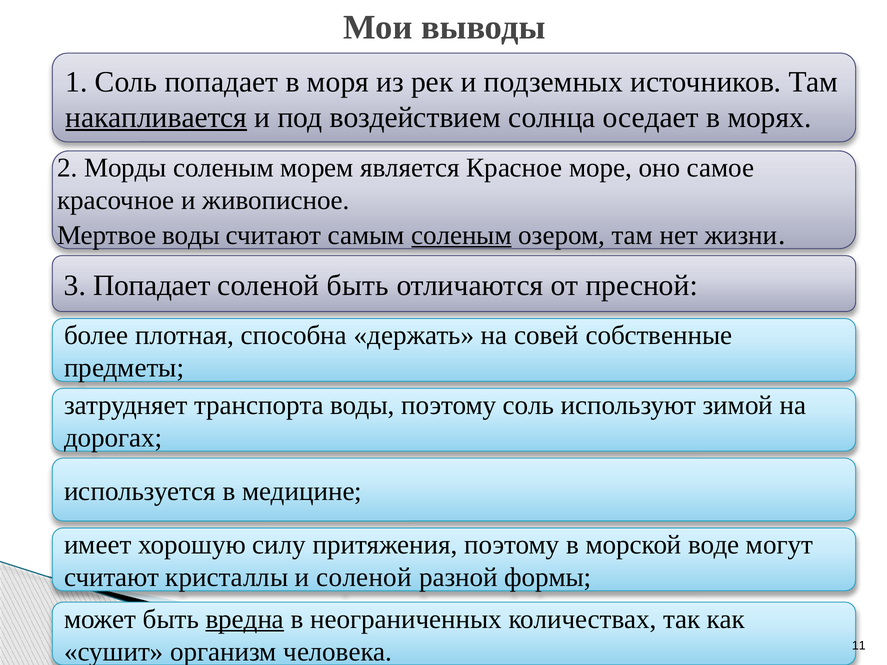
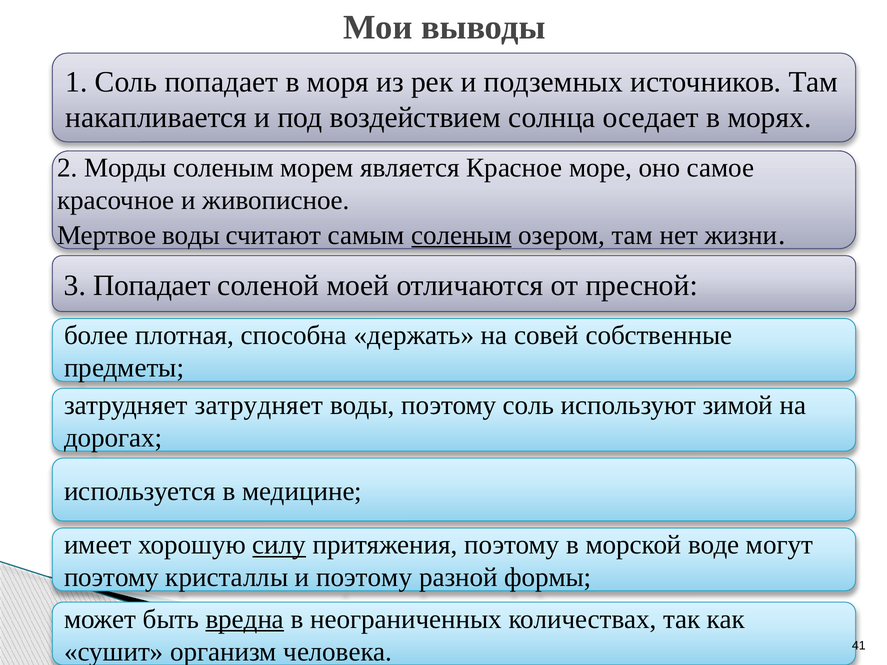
накапливается underline: present -> none
соленой быть: быть -> моей
затрудняет транспорта: транспорта -> затрудняет
силу underline: none -> present
считают at (112, 578): считают -> поэтому
и соленой: соленой -> поэтому
11: 11 -> 41
